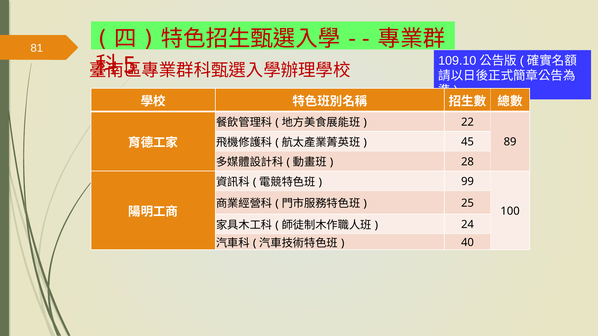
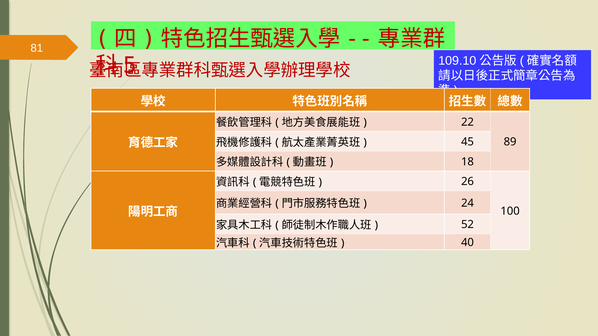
28: 28 -> 18
99: 99 -> 26
25: 25 -> 24
24: 24 -> 52
